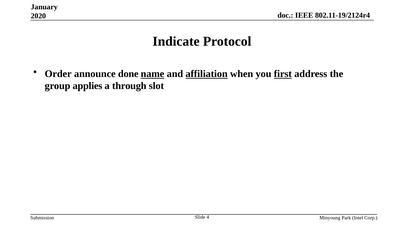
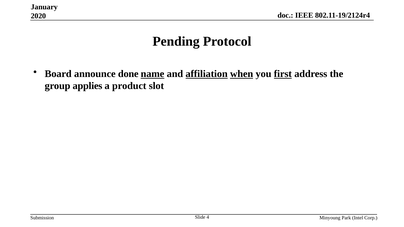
Indicate: Indicate -> Pending
Order: Order -> Board
when underline: none -> present
through: through -> product
